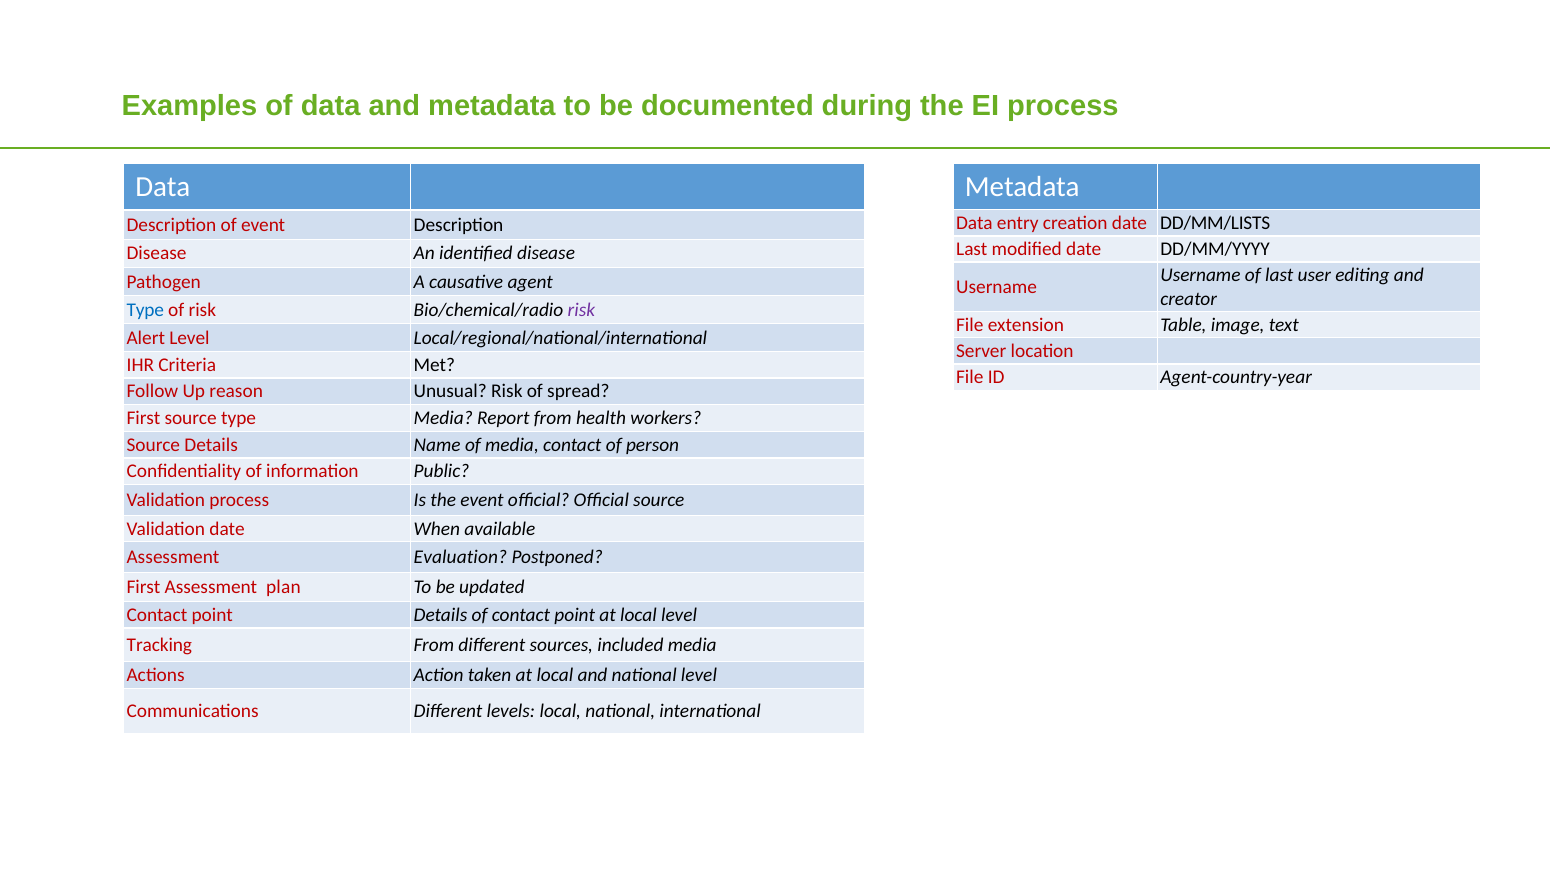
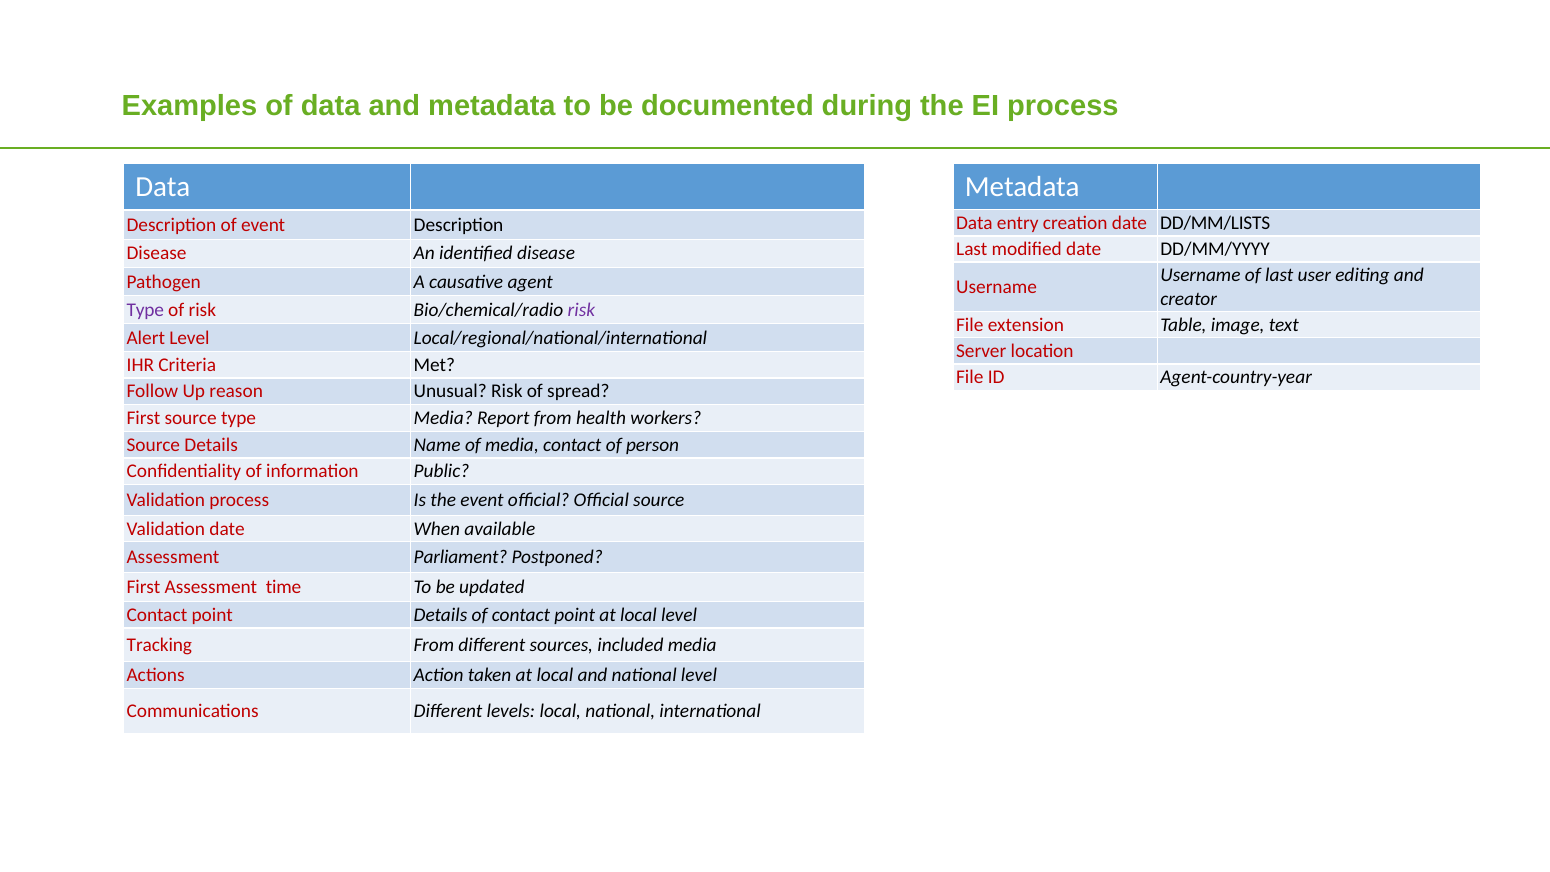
Type at (145, 310) colour: blue -> purple
Evaluation: Evaluation -> Parliament
plan: plan -> time
